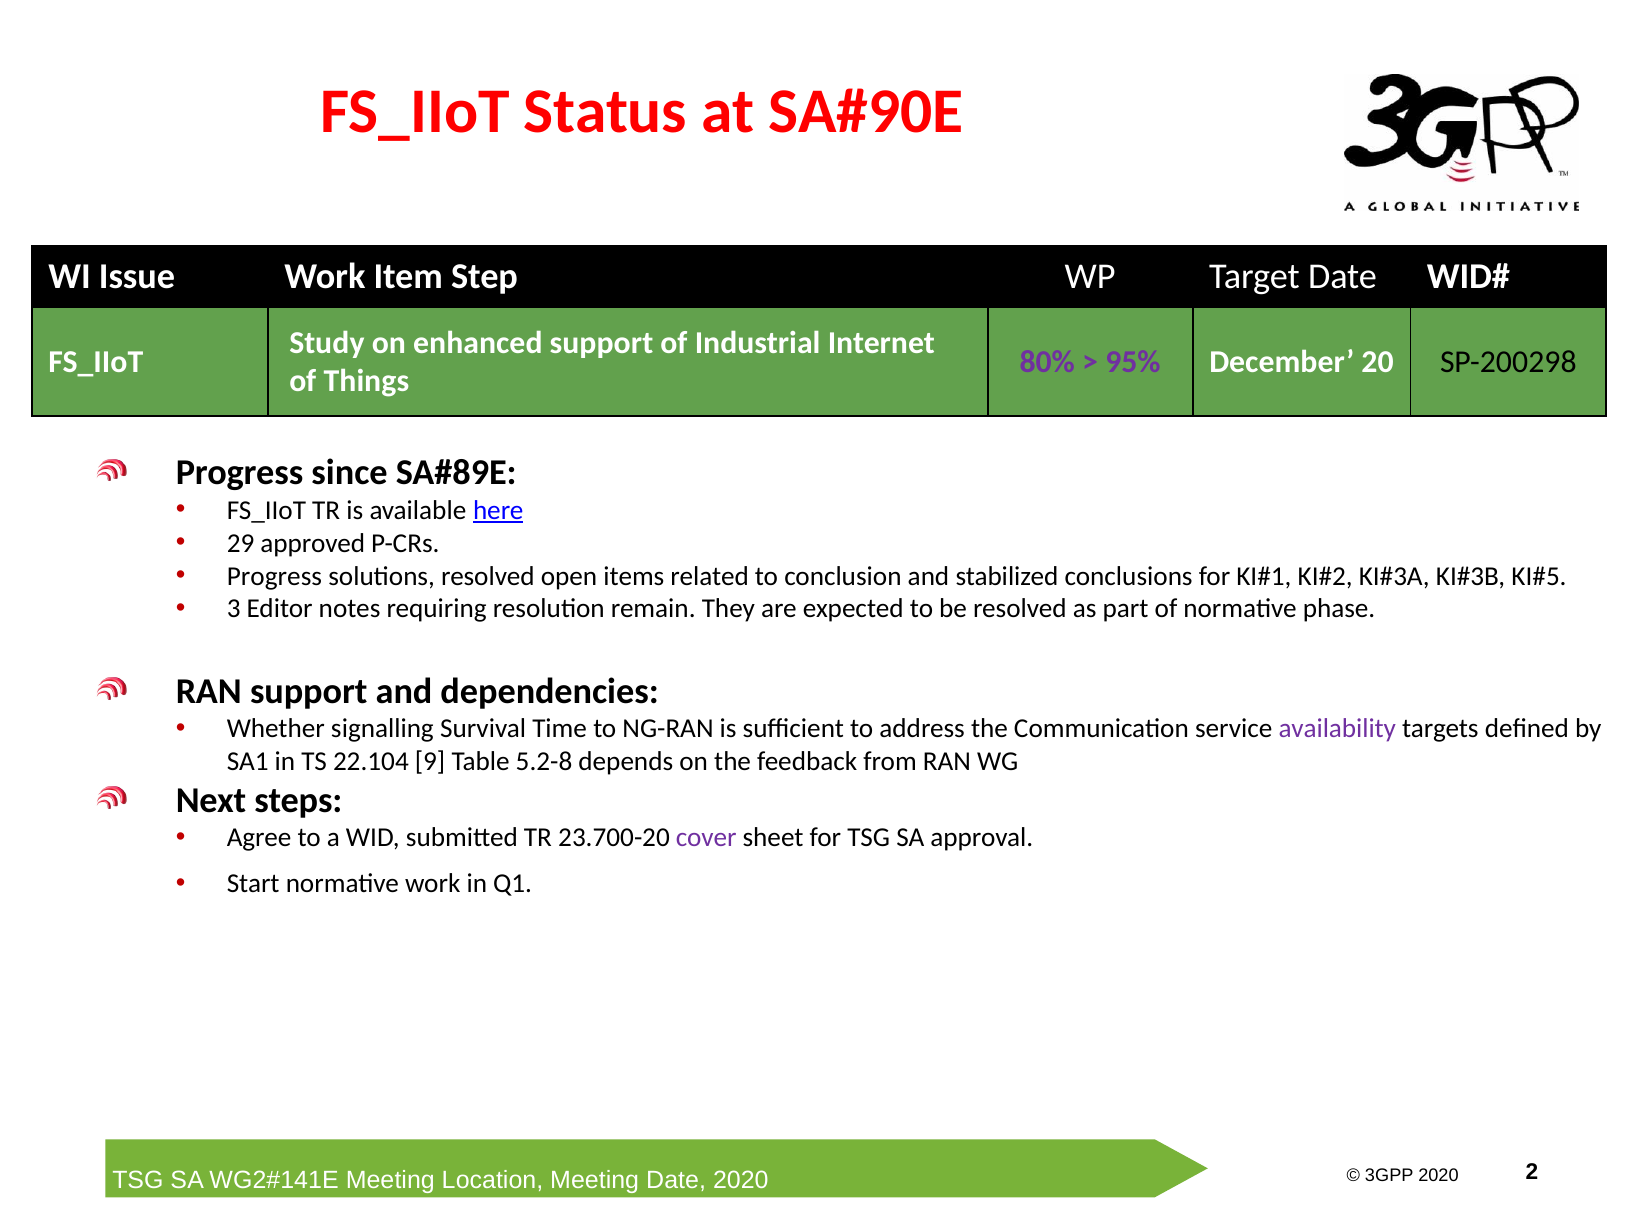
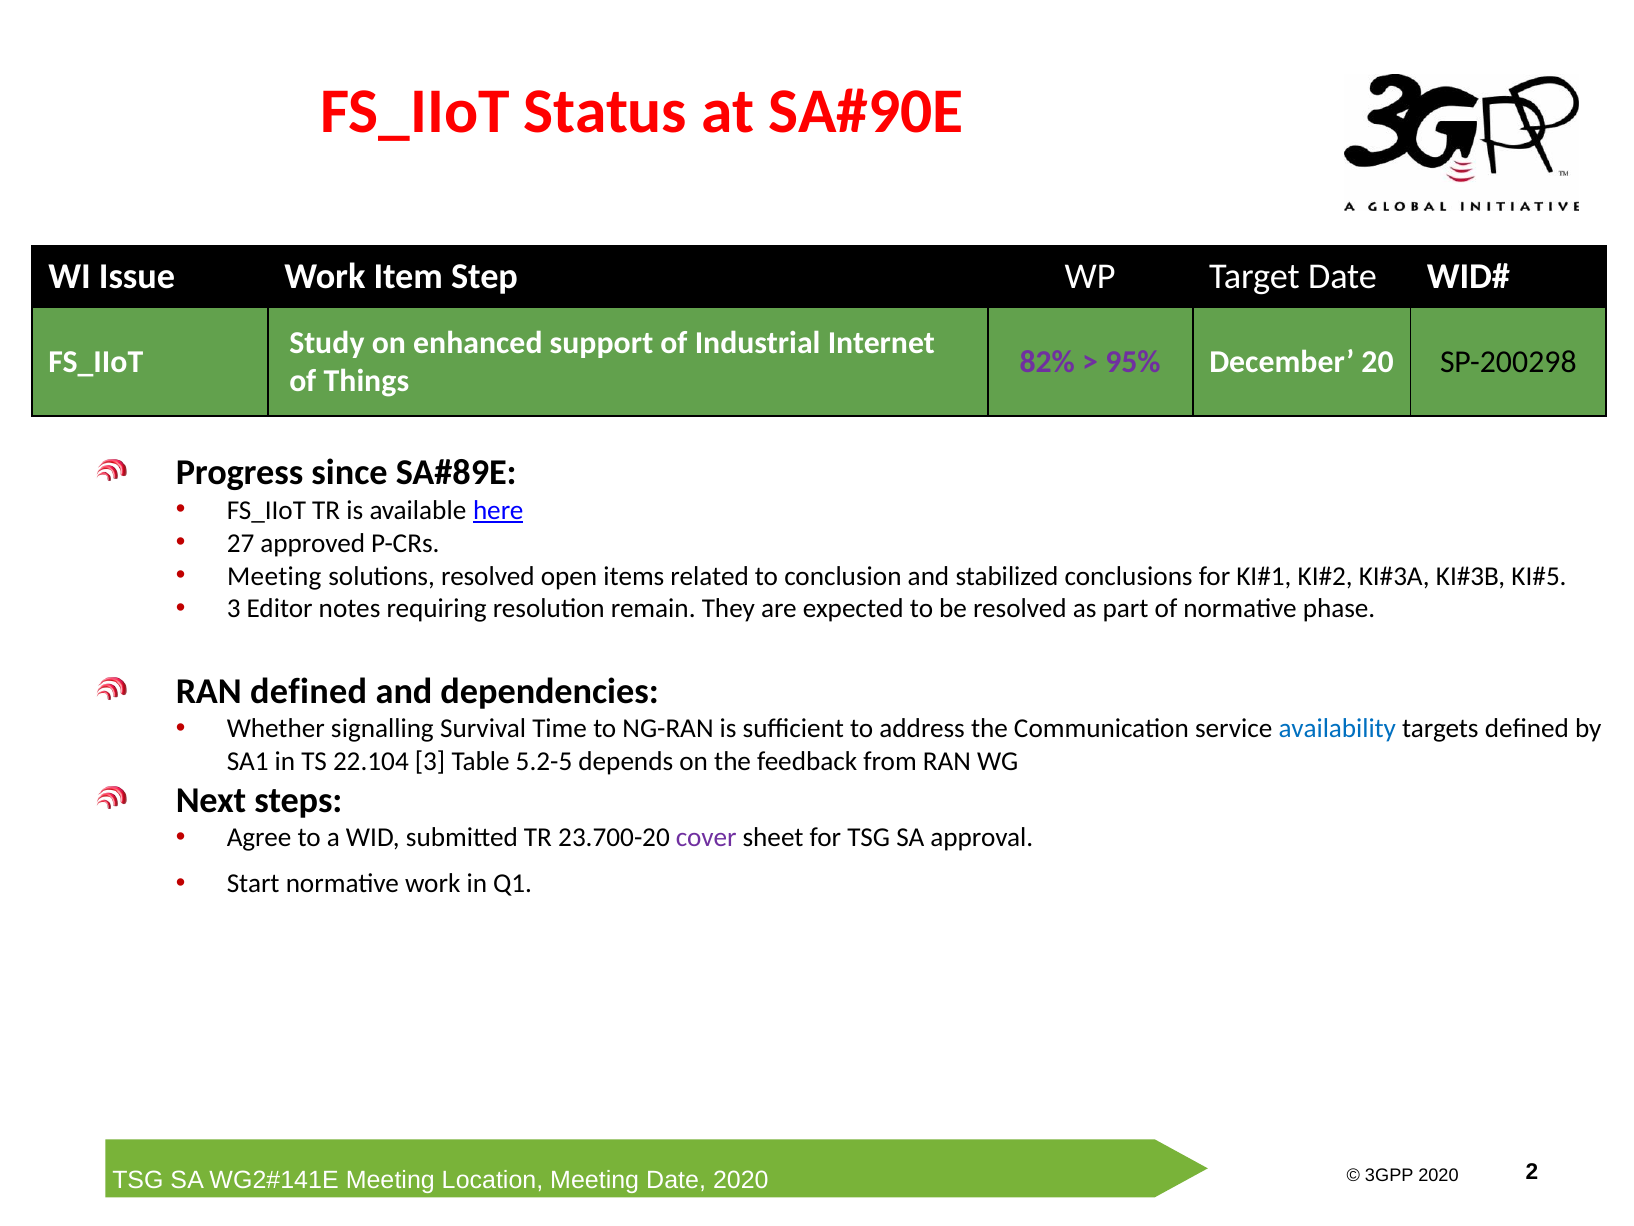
80%: 80% -> 82%
29: 29 -> 27
Progress at (274, 576): Progress -> Meeting
RAN support: support -> defined
availability colour: purple -> blue
22.104 9: 9 -> 3
5.2-8: 5.2-8 -> 5.2-5
